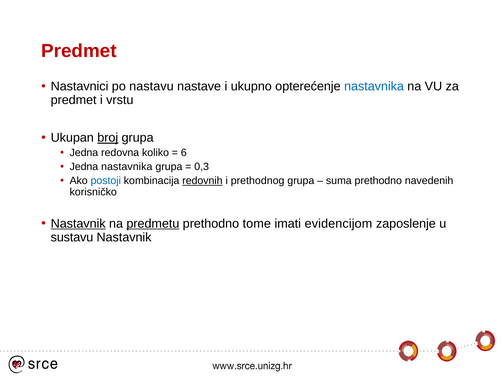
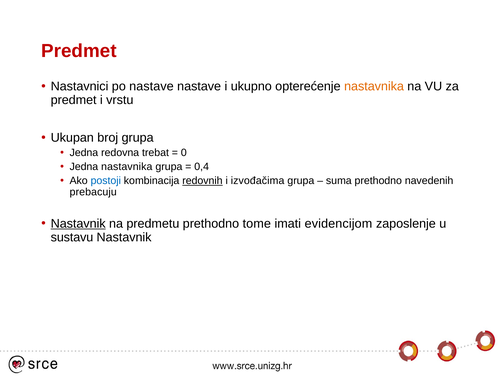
po nastavu: nastavu -> nastave
nastavnika at (374, 86) colour: blue -> orange
broj underline: present -> none
koliko: koliko -> trebat
6: 6 -> 0
0,3: 0,3 -> 0,4
prethodnog: prethodnog -> izvođačima
korisničko: korisničko -> prebacuju
predmetu underline: present -> none
